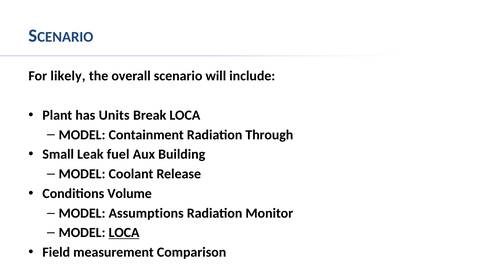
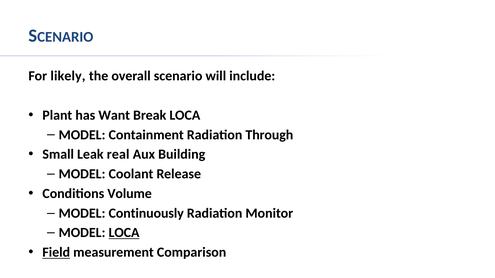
Units: Units -> Want
fuel: fuel -> real
Assumptions: Assumptions -> Continuously
Field underline: none -> present
